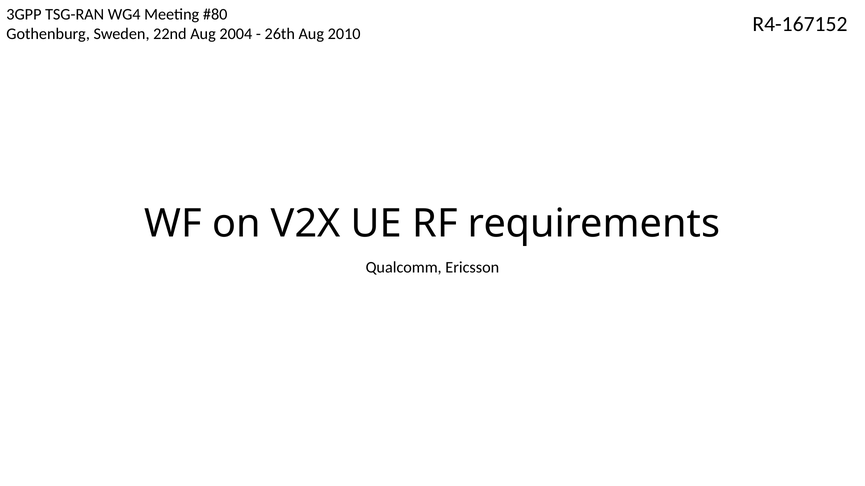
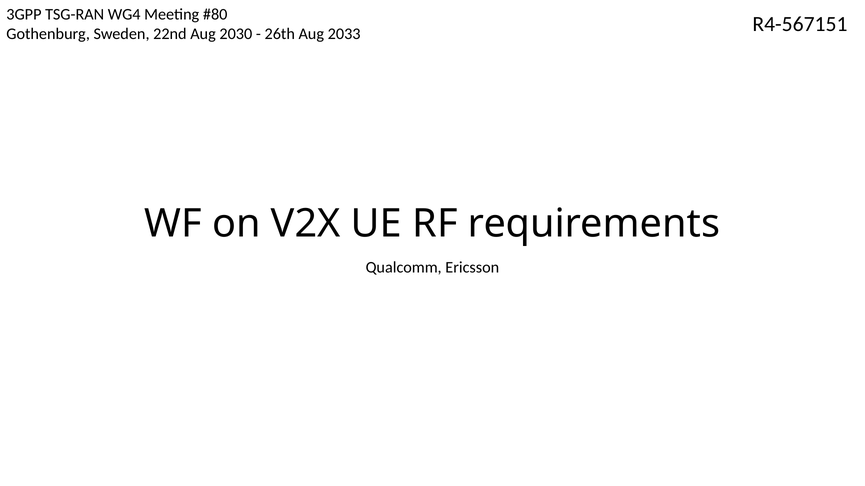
R4-167152: R4-167152 -> R4-567151
2004: 2004 -> 2030
2010: 2010 -> 2033
